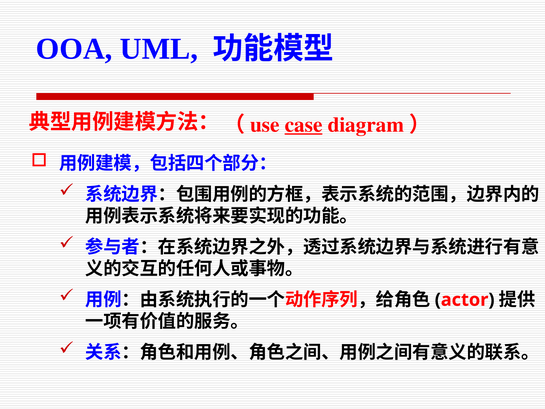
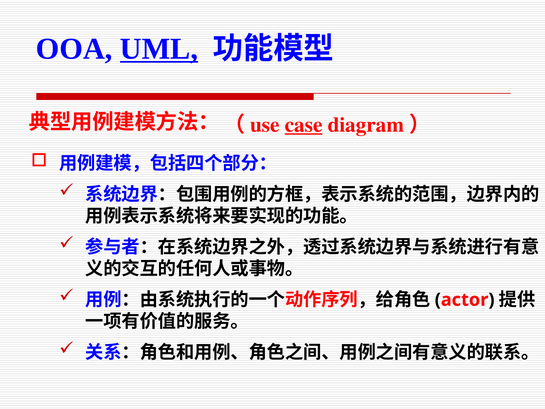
UML underline: none -> present
